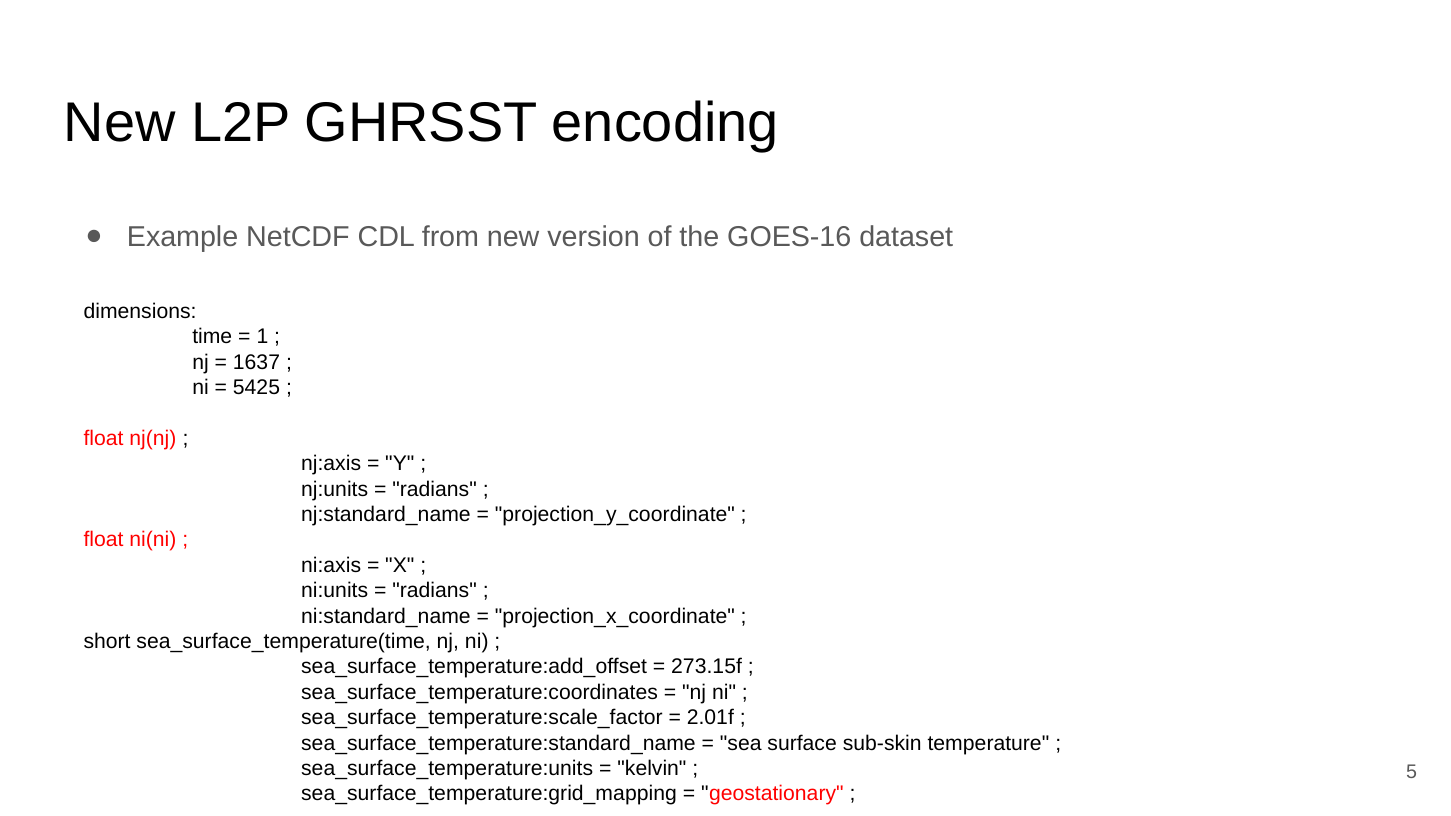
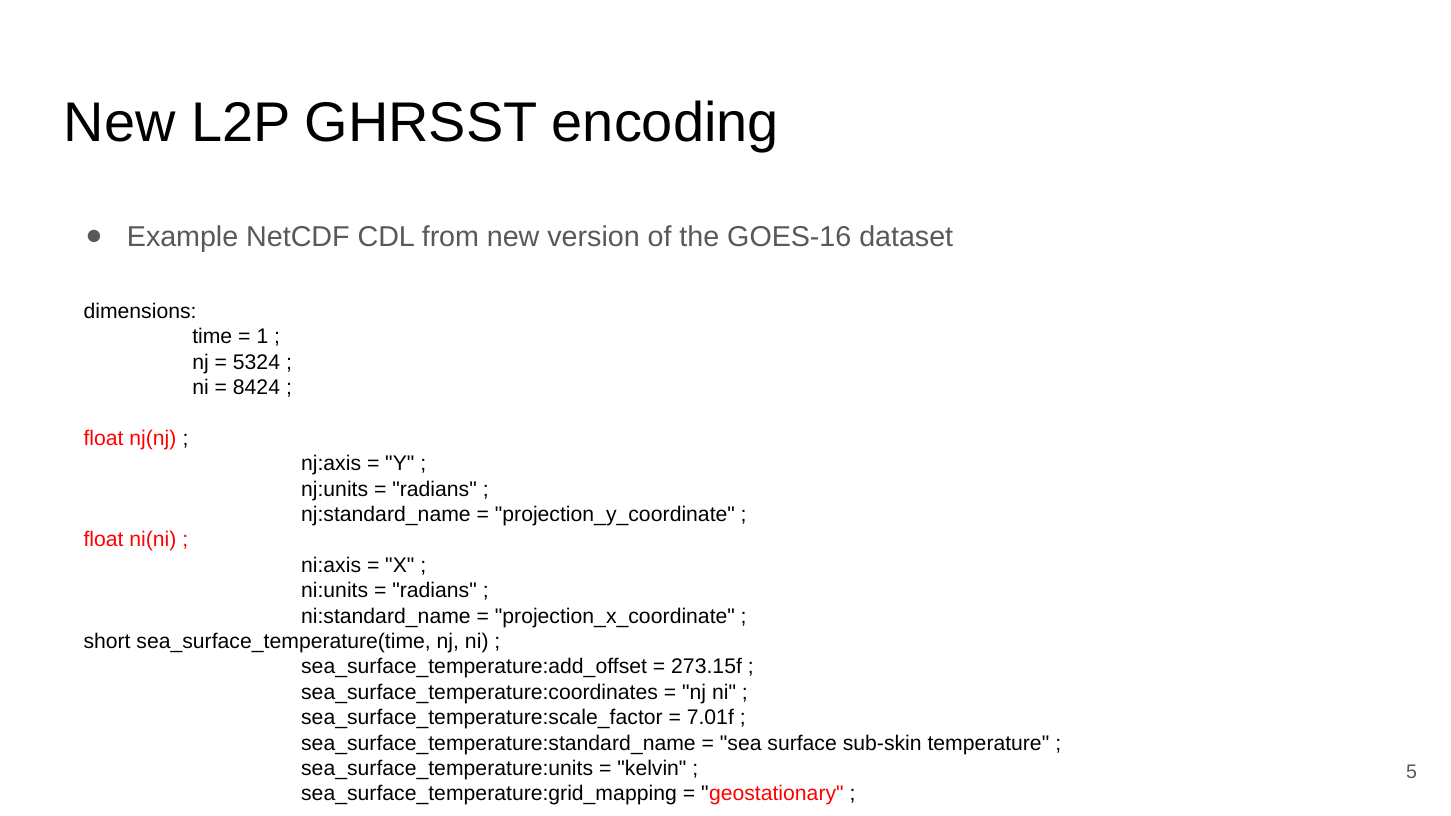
1637: 1637 -> 5324
5425: 5425 -> 8424
2.01f: 2.01f -> 7.01f
